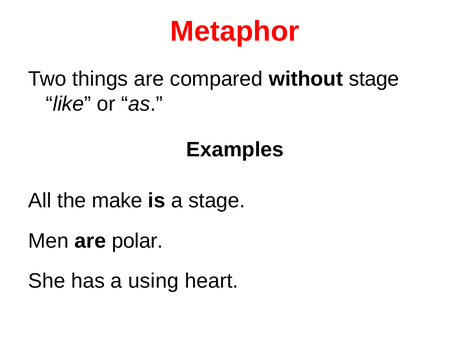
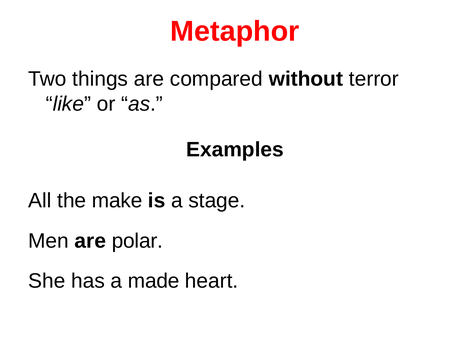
without stage: stage -> terror
using: using -> made
